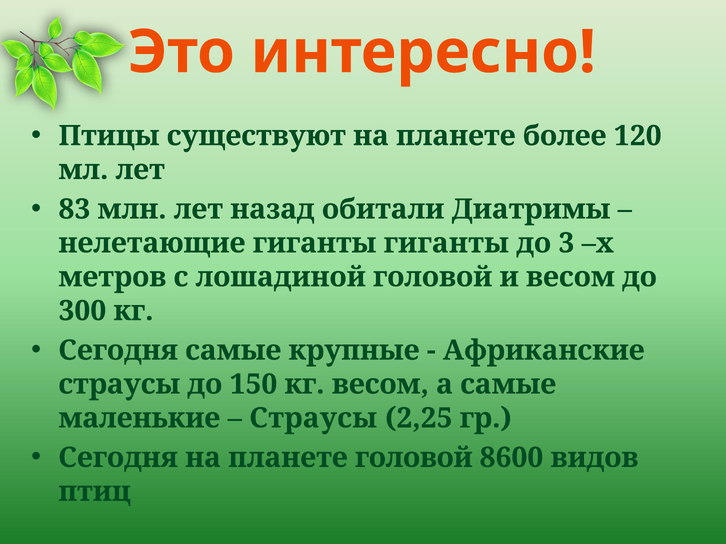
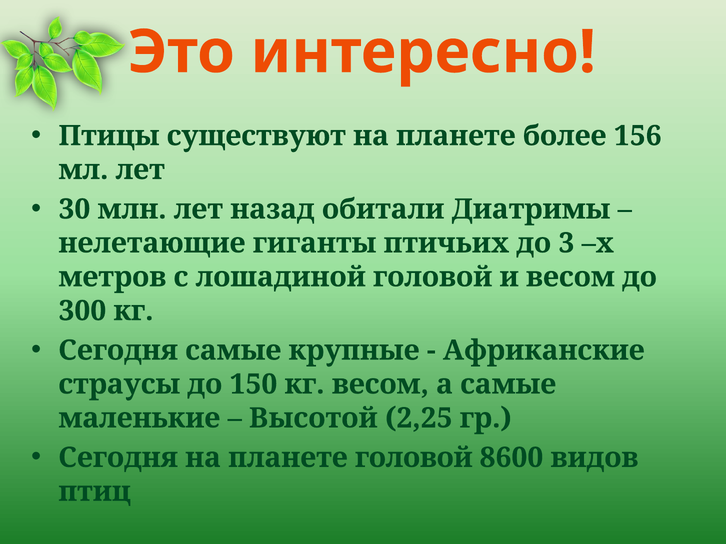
120: 120 -> 156
83: 83 -> 30
гиганты гиганты: гиганты -> птичьих
Страусы at (313, 419): Страусы -> Высотой
